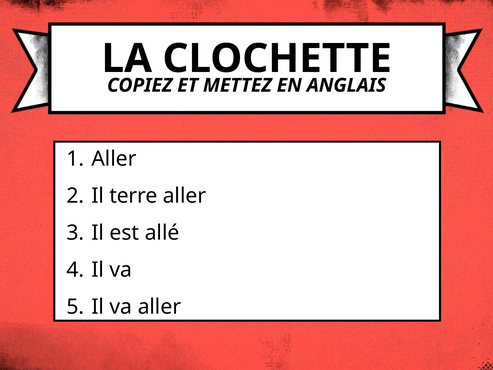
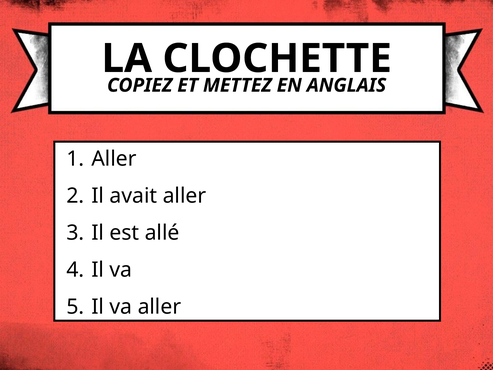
terre: terre -> avait
